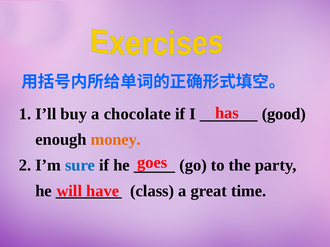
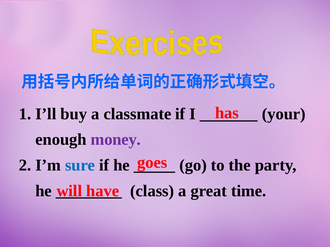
chocolate: chocolate -> classmate
good: good -> your
money colour: orange -> purple
